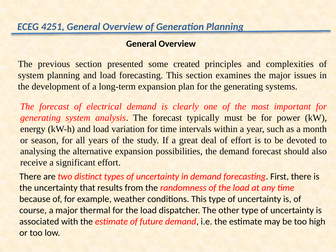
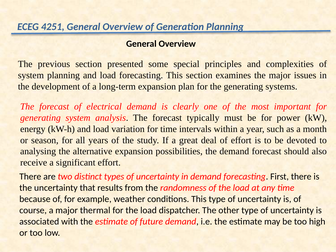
created: created -> special
